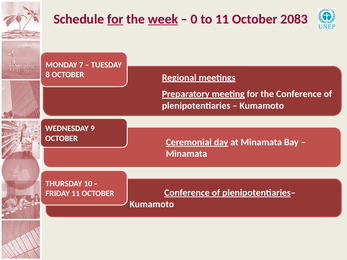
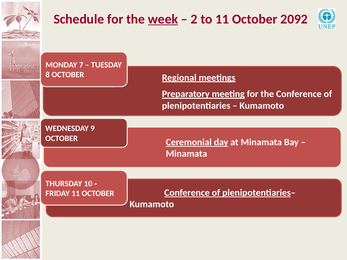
for at (115, 19) underline: present -> none
0: 0 -> 2
2083: 2083 -> 2092
